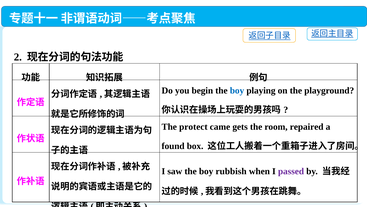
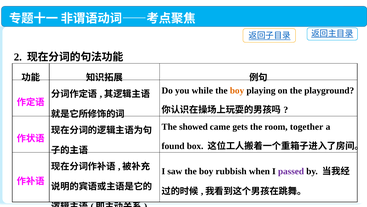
begin: begin -> while
boy at (237, 90) colour: blue -> orange
protect: protect -> showed
repaired: repaired -> together
